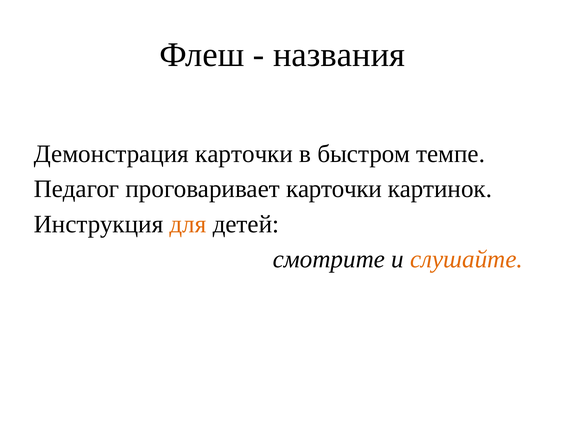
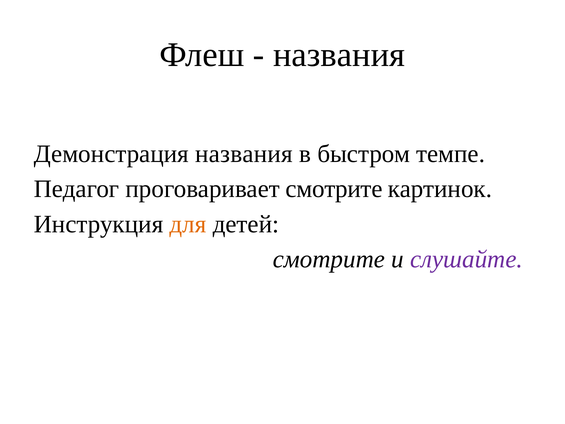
Демонстрация карточки: карточки -> названия
проговаривает карточки: карточки -> смотрите
слушайте colour: orange -> purple
